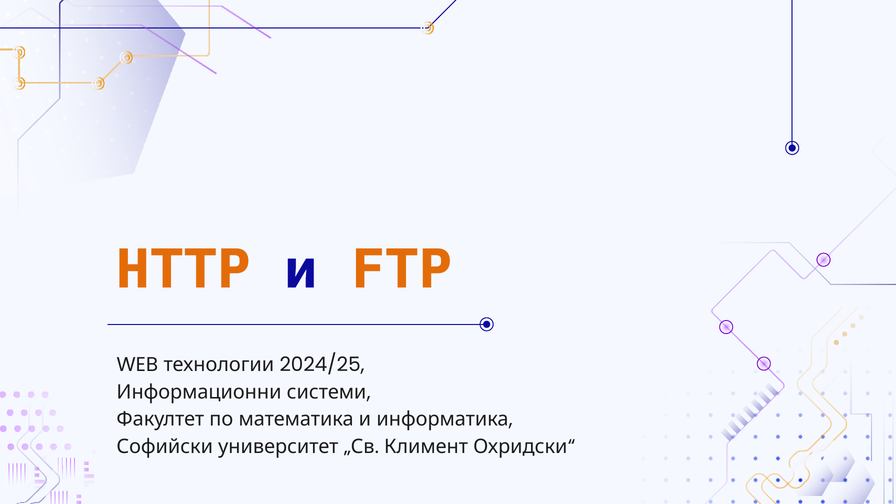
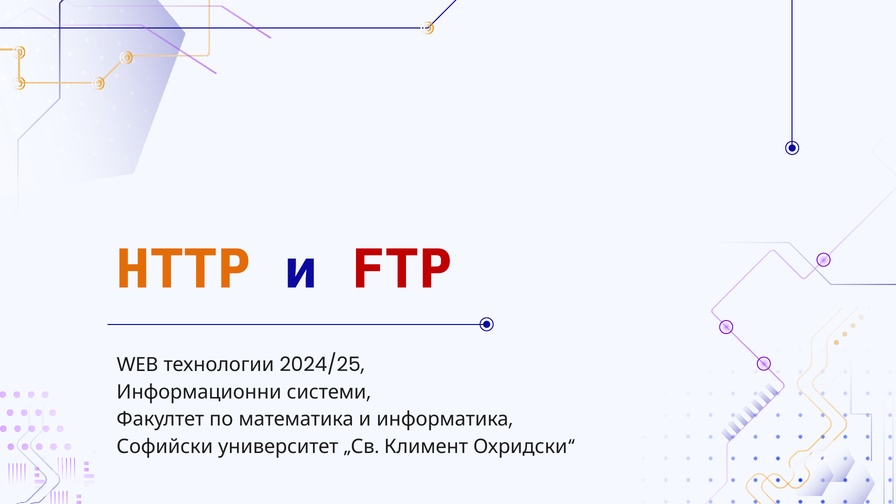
FTP colour: orange -> red
